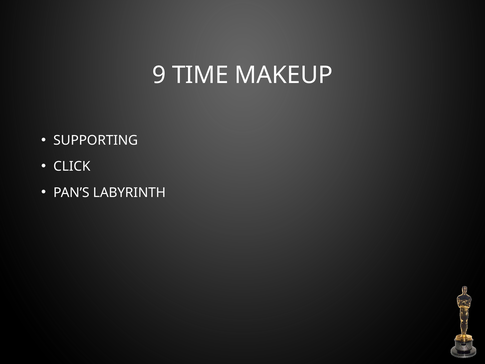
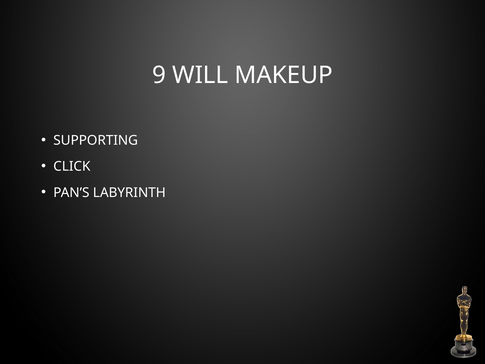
TIME: TIME -> WILL
